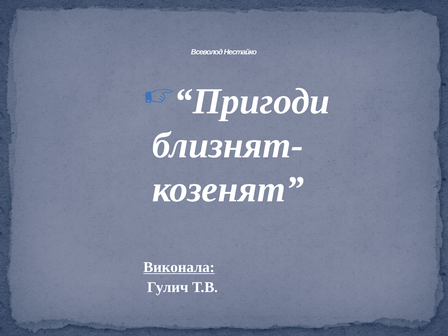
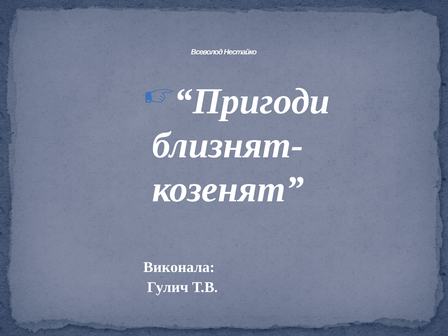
Виконала underline: present -> none
